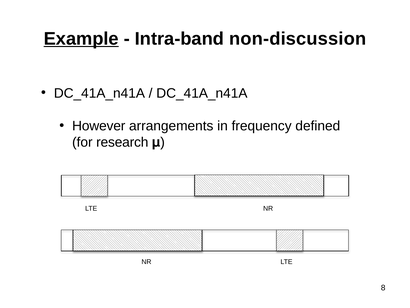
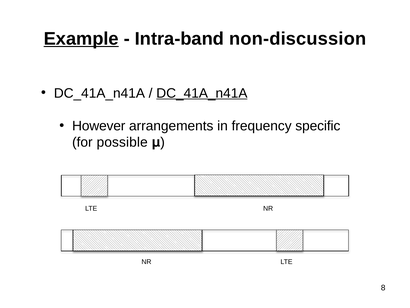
DC_41A_n41A at (202, 93) underline: none -> present
defined: defined -> specific
research: research -> possible
